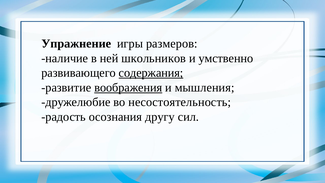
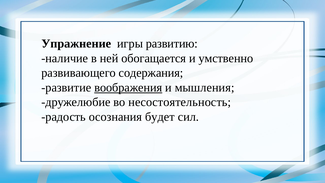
размеров: размеров -> развитию
школьников: школьников -> обогащается
содержания underline: present -> none
другу: другу -> будет
